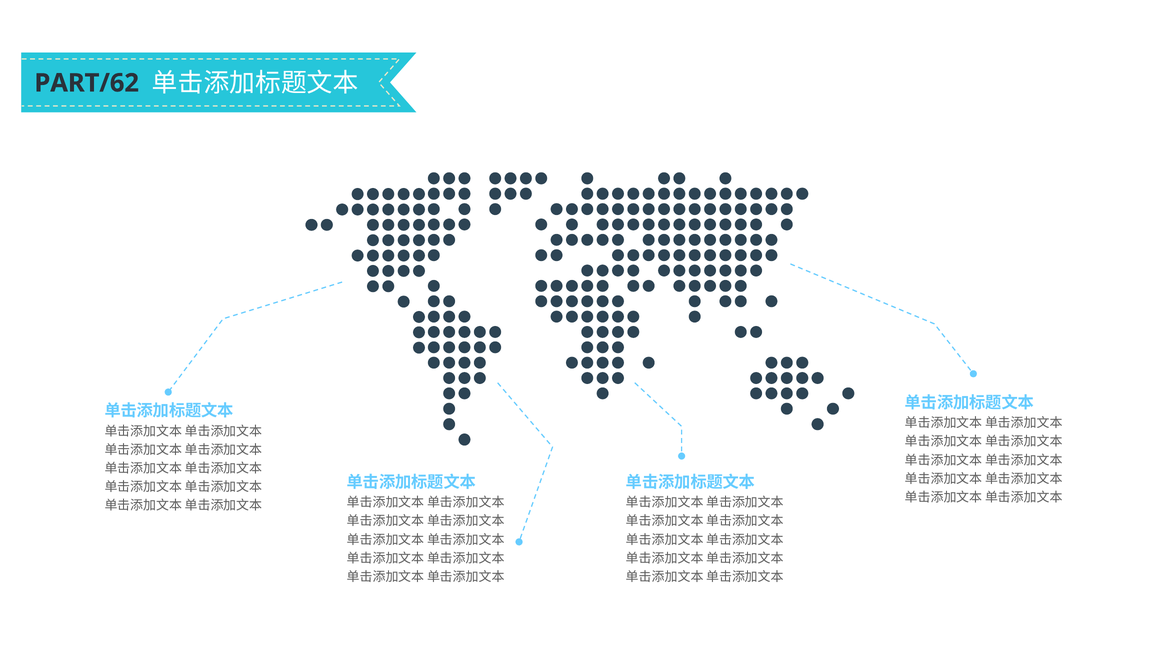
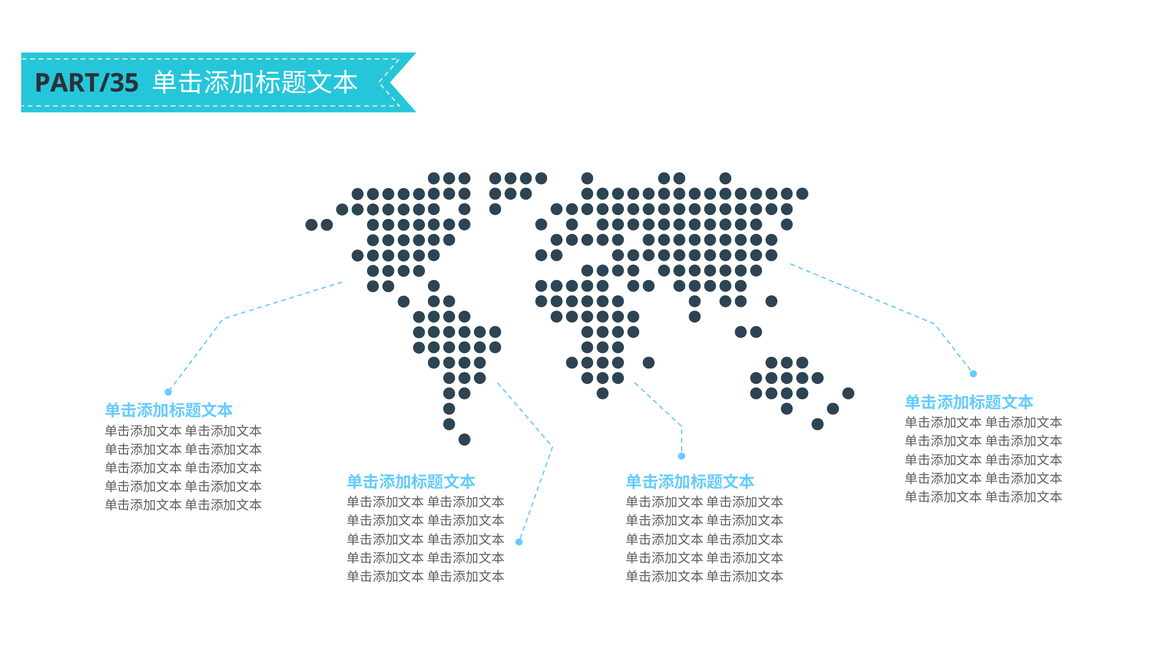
PART/62: PART/62 -> PART/35
